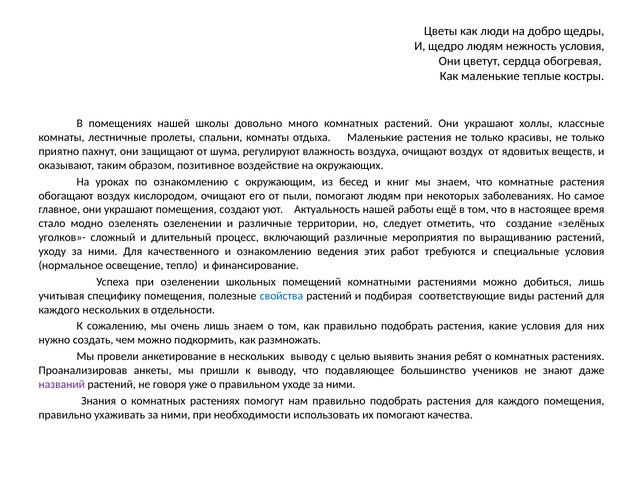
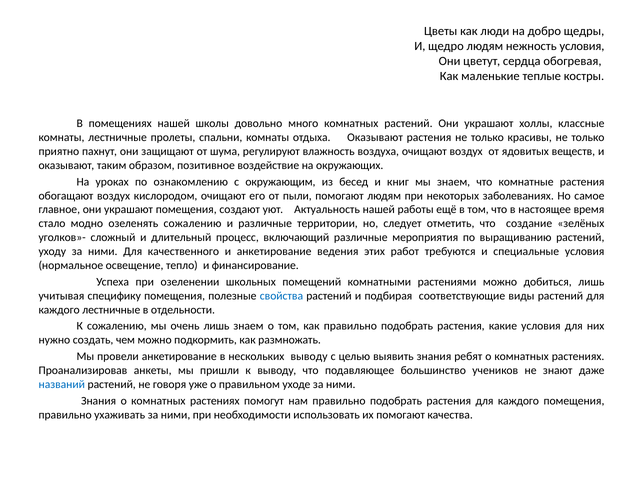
отдыха Маленькие: Маленькие -> Оказывают
озеленять озеленении: озеленении -> сожалению
и ознакомлению: ознакомлению -> анкетирование
каждого нескольких: нескольких -> лестничные
названий colour: purple -> blue
